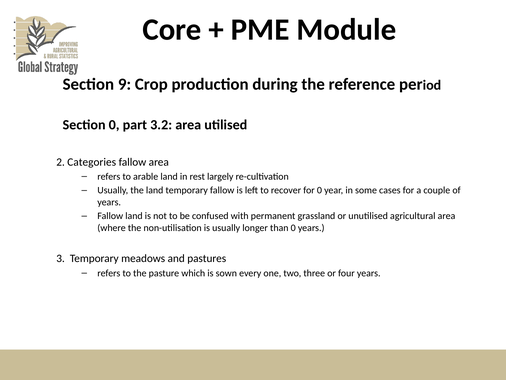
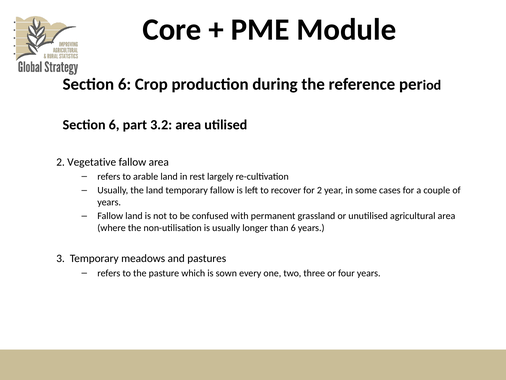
9 at (125, 84): 9 -> 6
0 at (114, 125): 0 -> 6
Categories: Categories -> Vegetative
for 0: 0 -> 2
than 0: 0 -> 6
